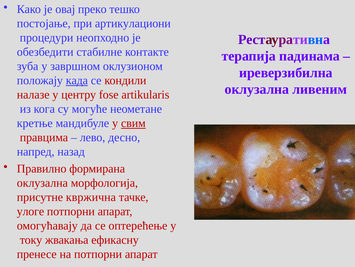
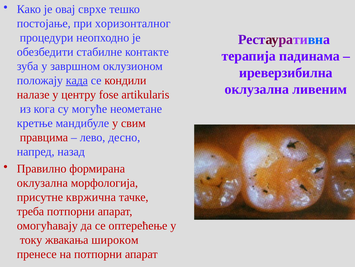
преко: преко -> сврхе
артикулациони: артикулациони -> хоризонталног
свим underline: present -> none
улоге: улоге -> треба
ефикасну: ефикасну -> широком
